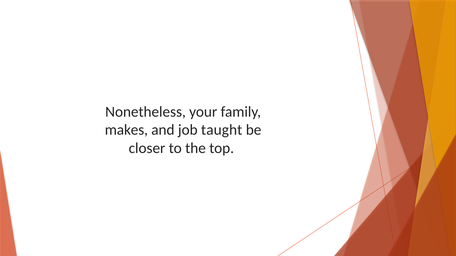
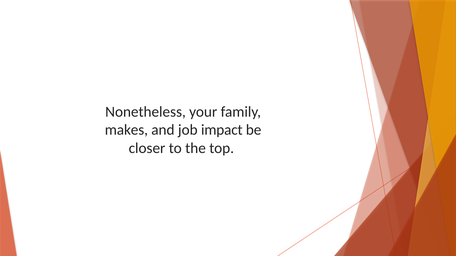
taught: taught -> impact
